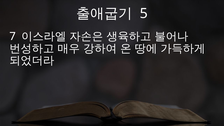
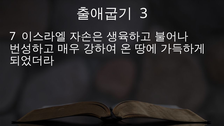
5: 5 -> 3
